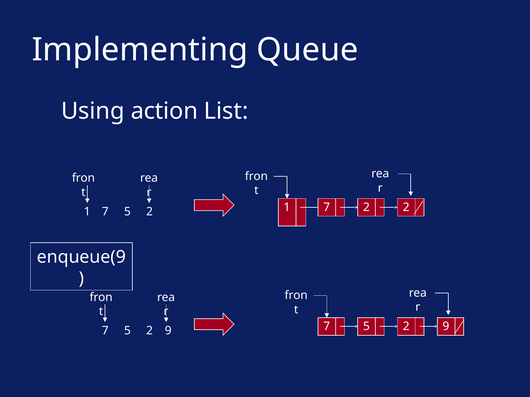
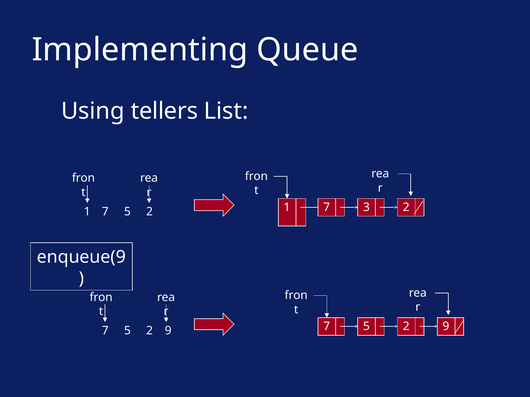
action: action -> tellers
7 2: 2 -> 3
